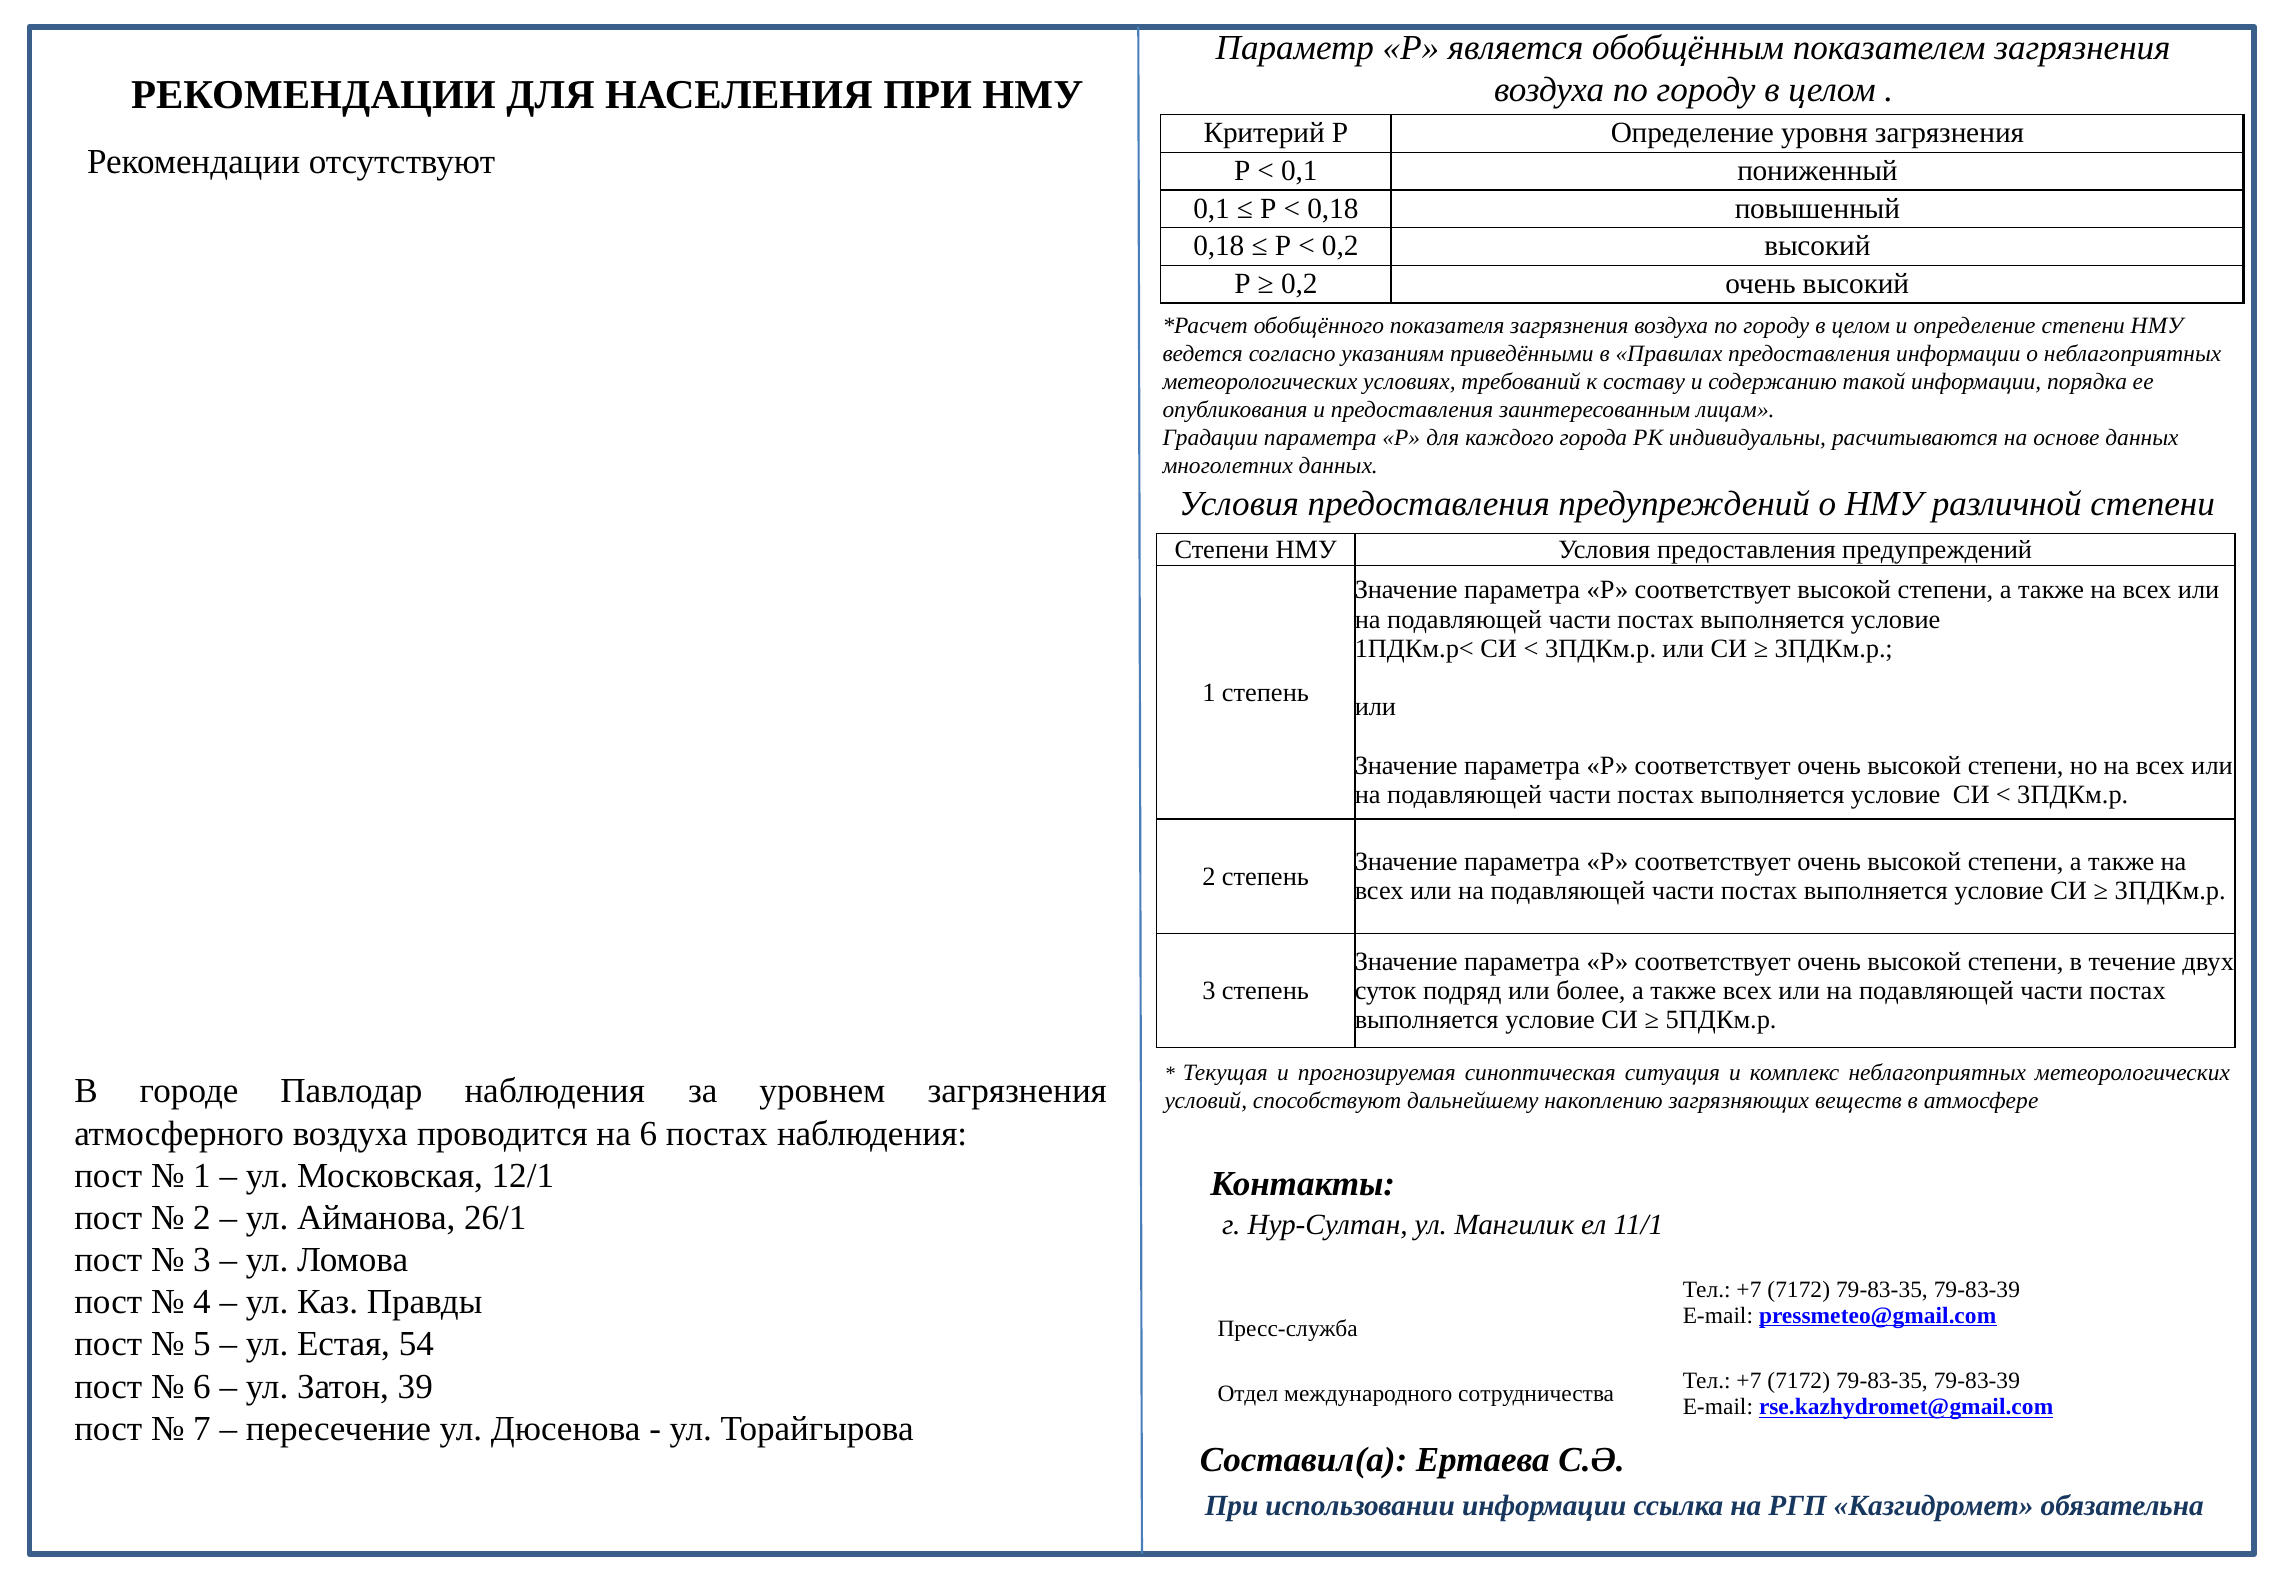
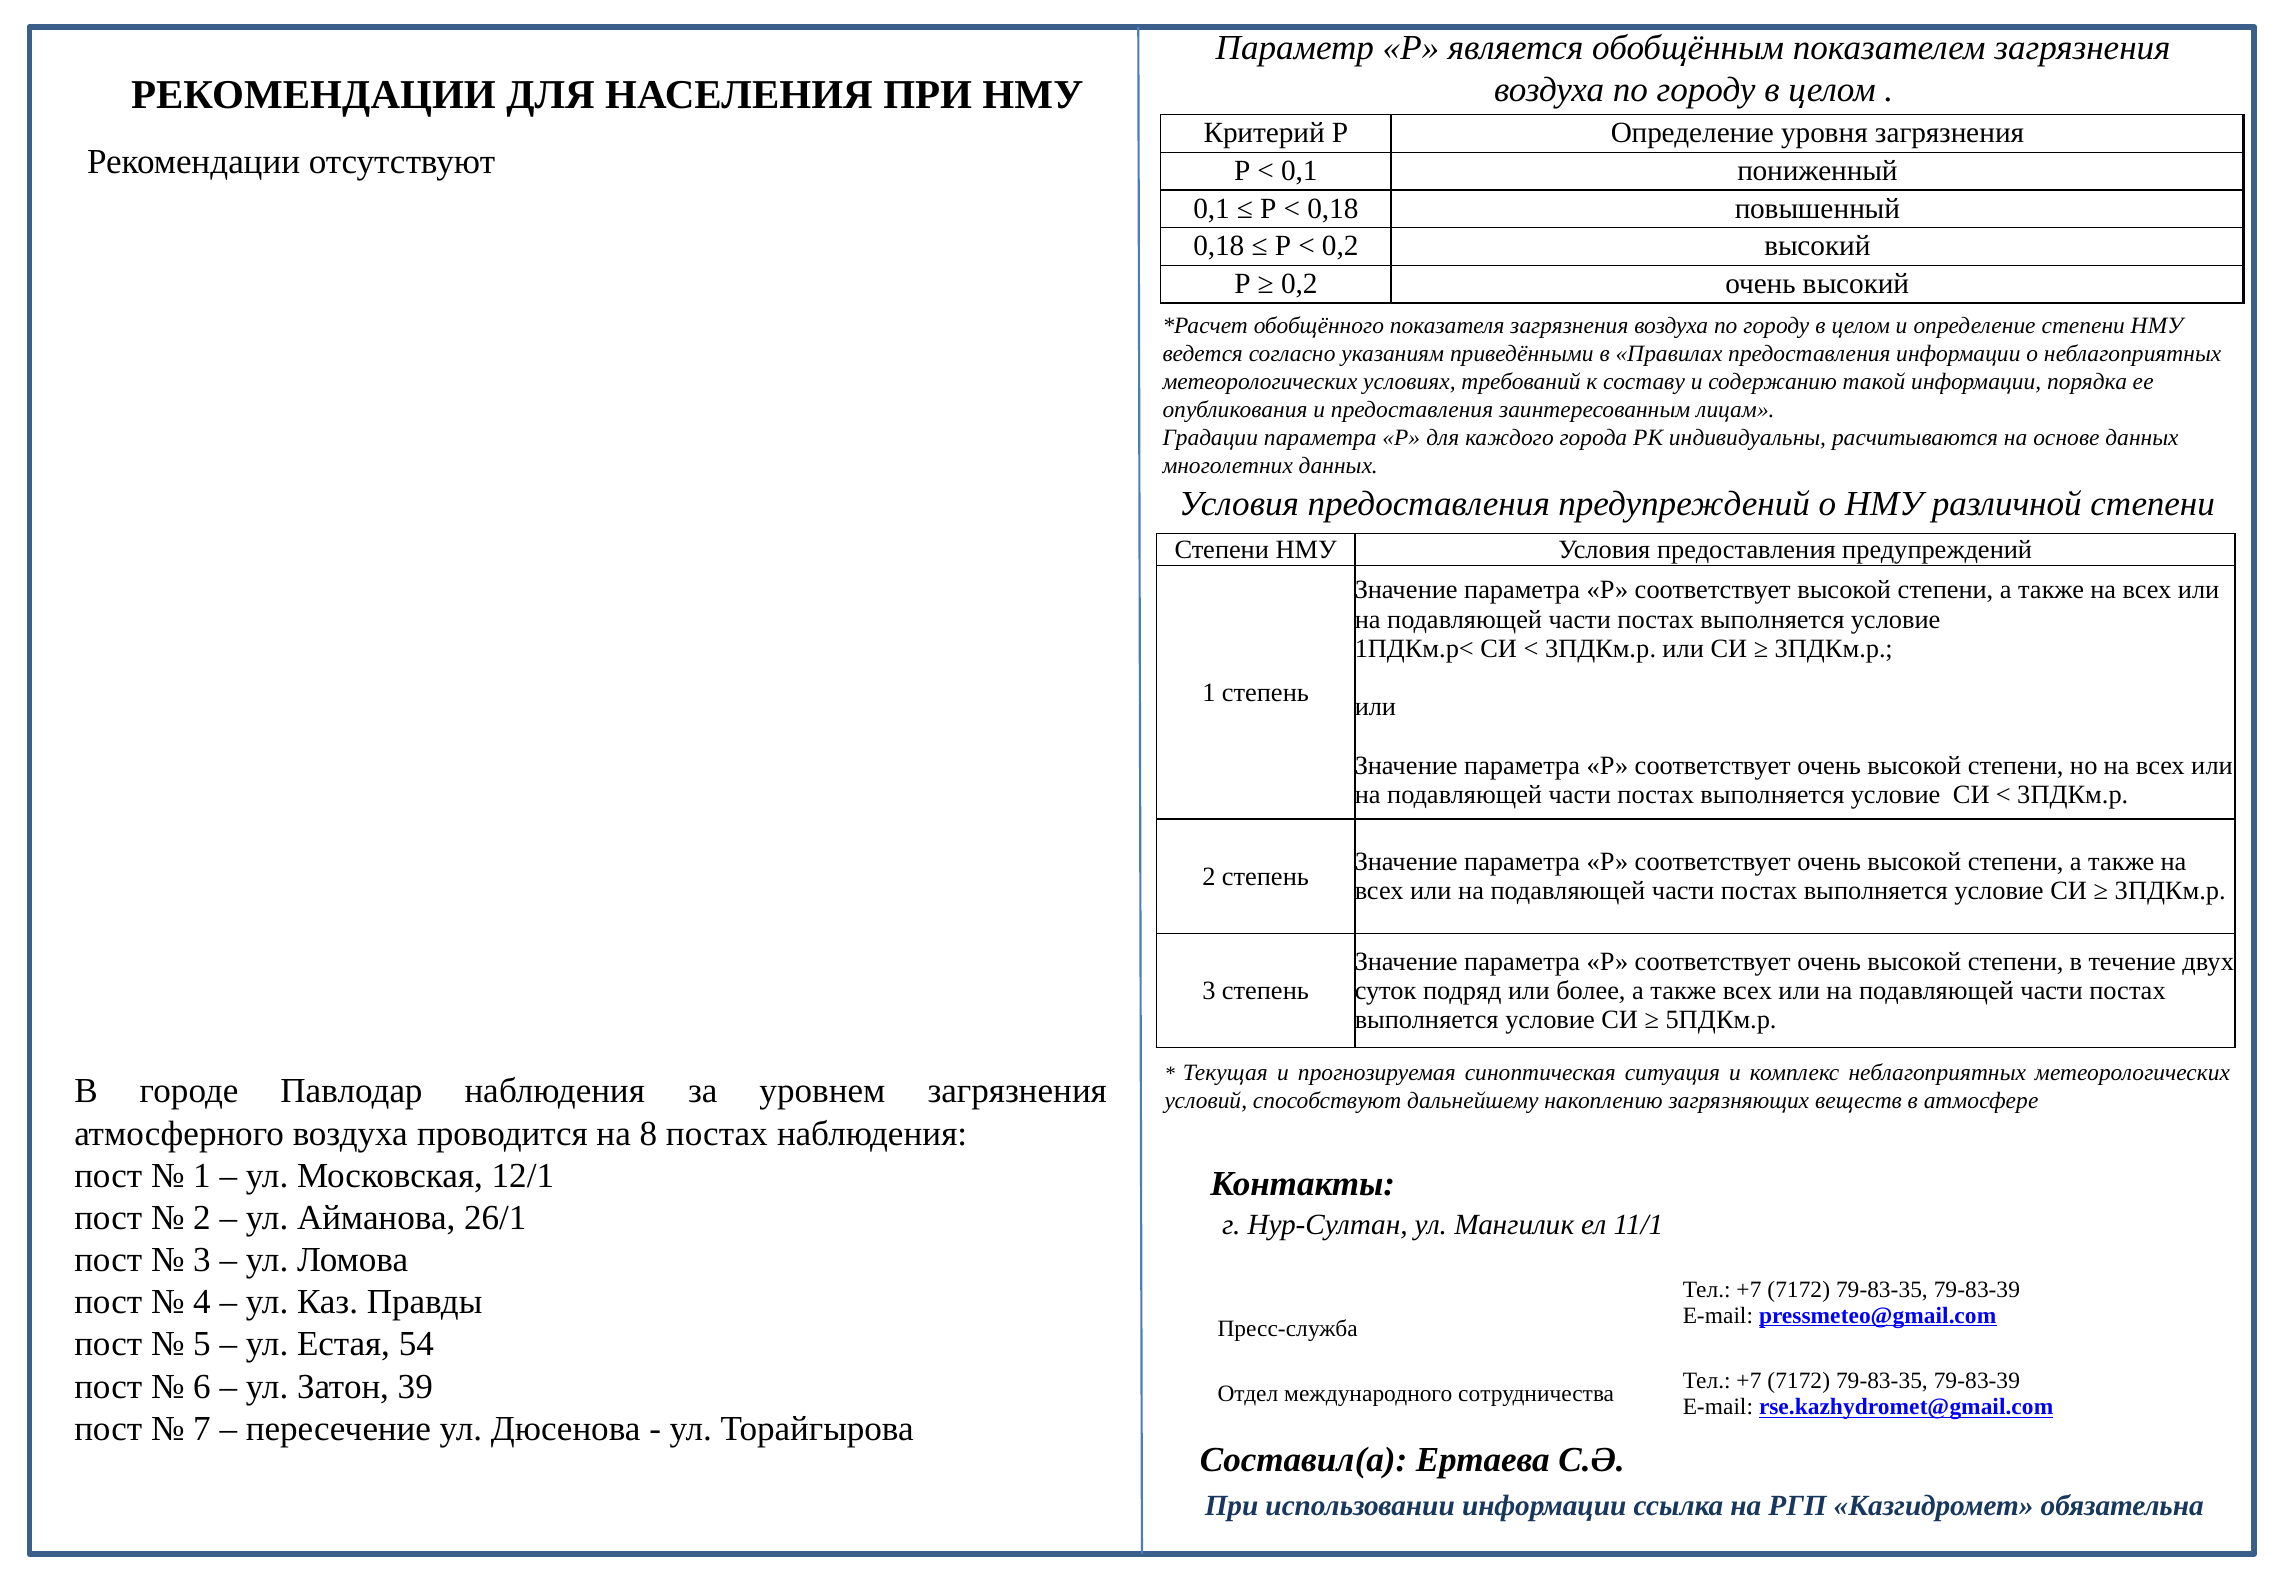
на 6: 6 -> 8
